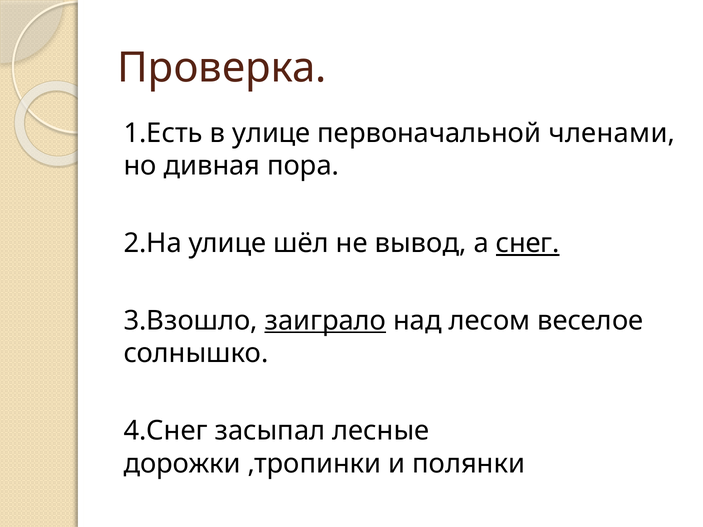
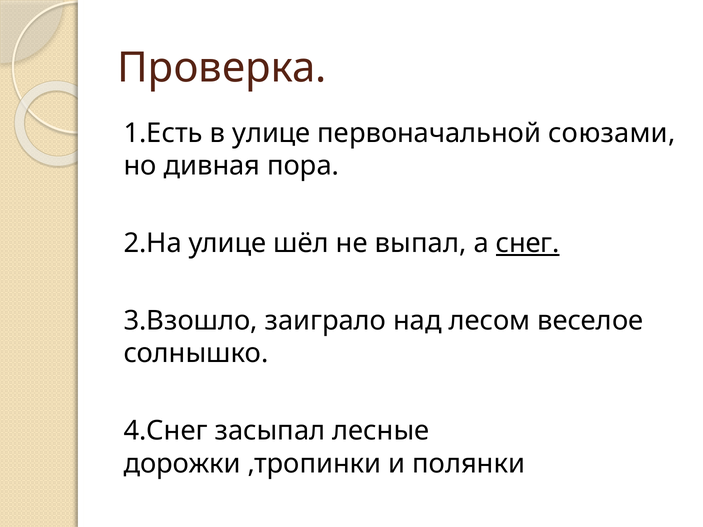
членами: членами -> союзами
вывод: вывод -> выпал
заиграло underline: present -> none
